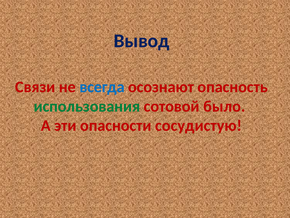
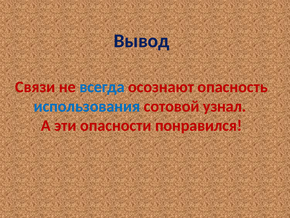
использования colour: green -> blue
было: было -> узнал
сосудистую: сосудистую -> понравился
